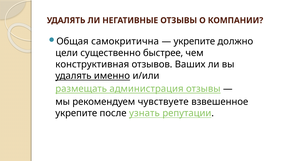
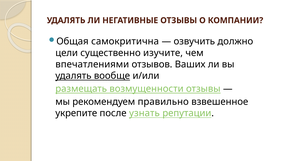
укрепите at (194, 41): укрепите -> озвучить
быстрее: быстрее -> изучите
конструктивная: конструктивная -> впечатлениями
именно: именно -> вообще
администрация: администрация -> возмущенности
чувствуете: чувствуете -> правильно
